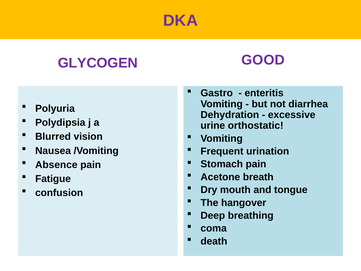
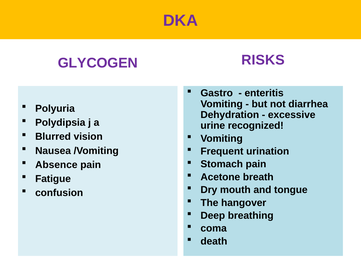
GOOD: GOOD -> RISKS
orthostatic: orthostatic -> recognized
